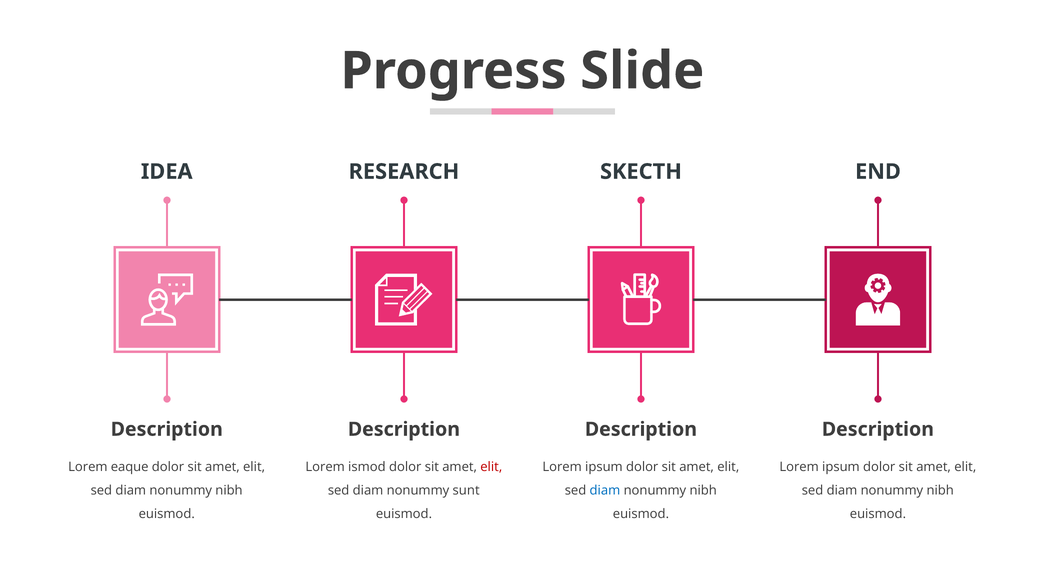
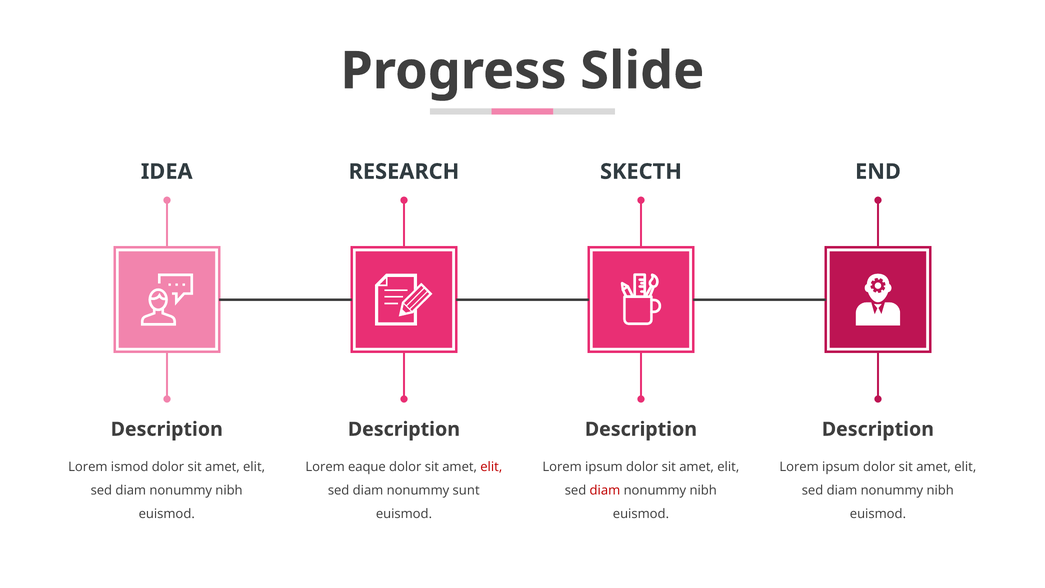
eaque: eaque -> ismod
ismod: ismod -> eaque
diam at (605, 490) colour: blue -> red
